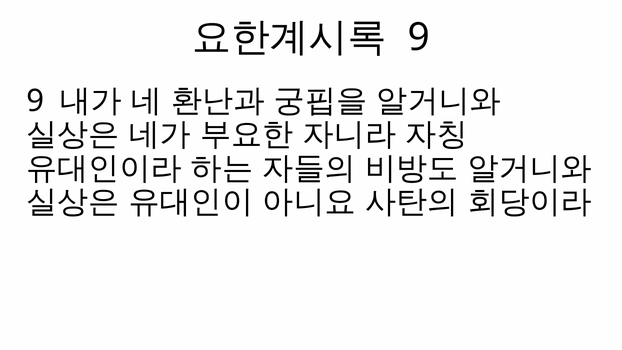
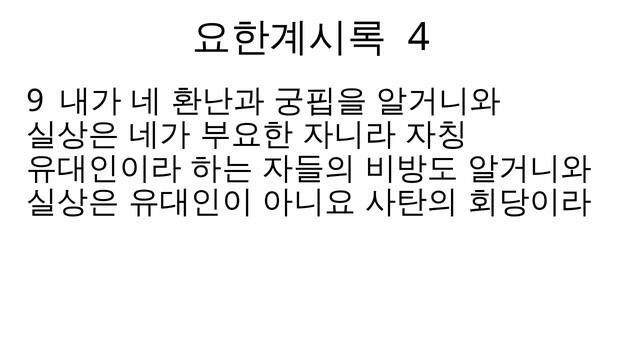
9 at (419, 37): 9 -> 4
